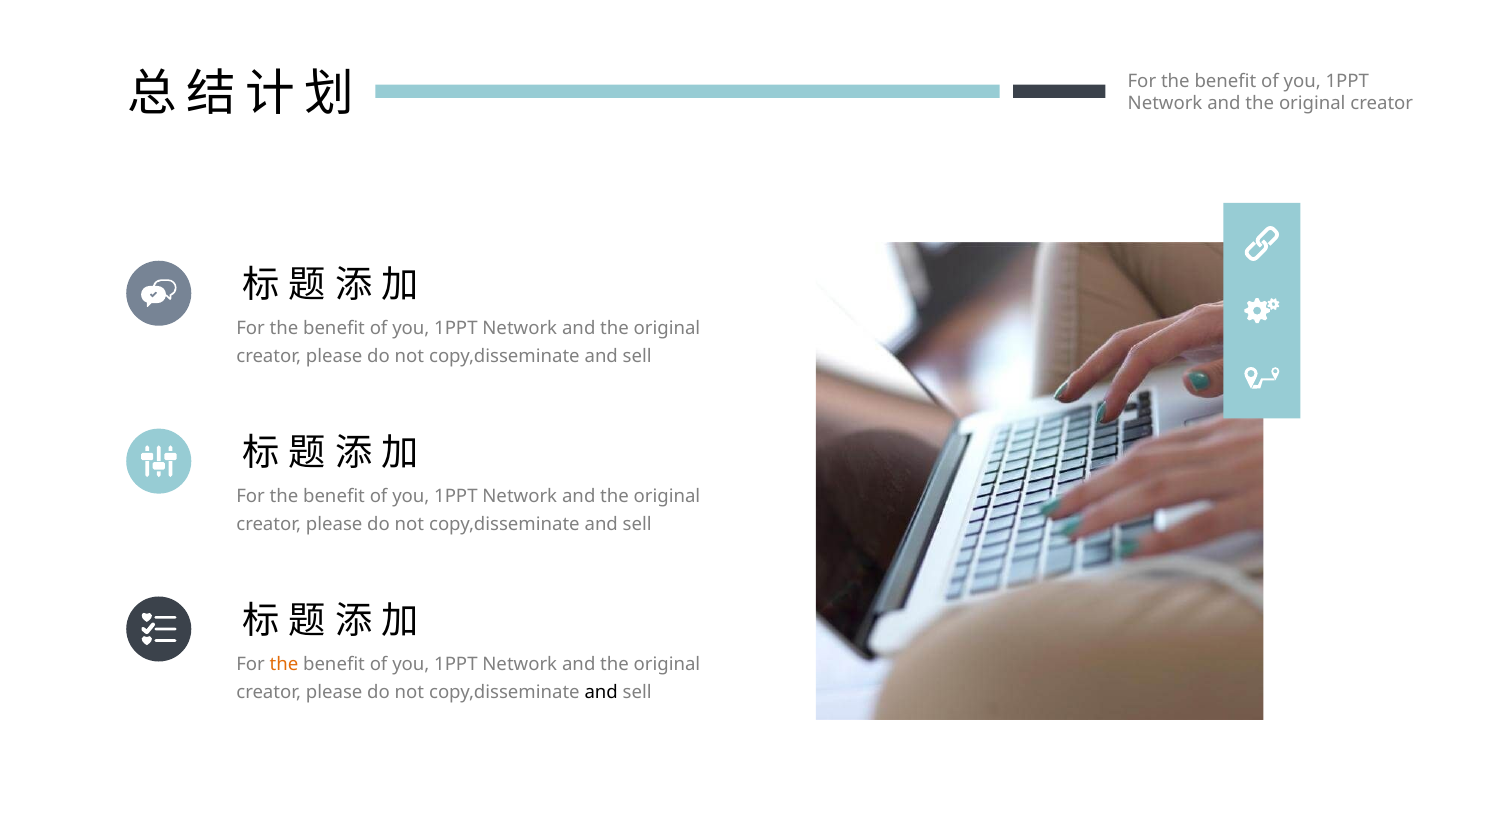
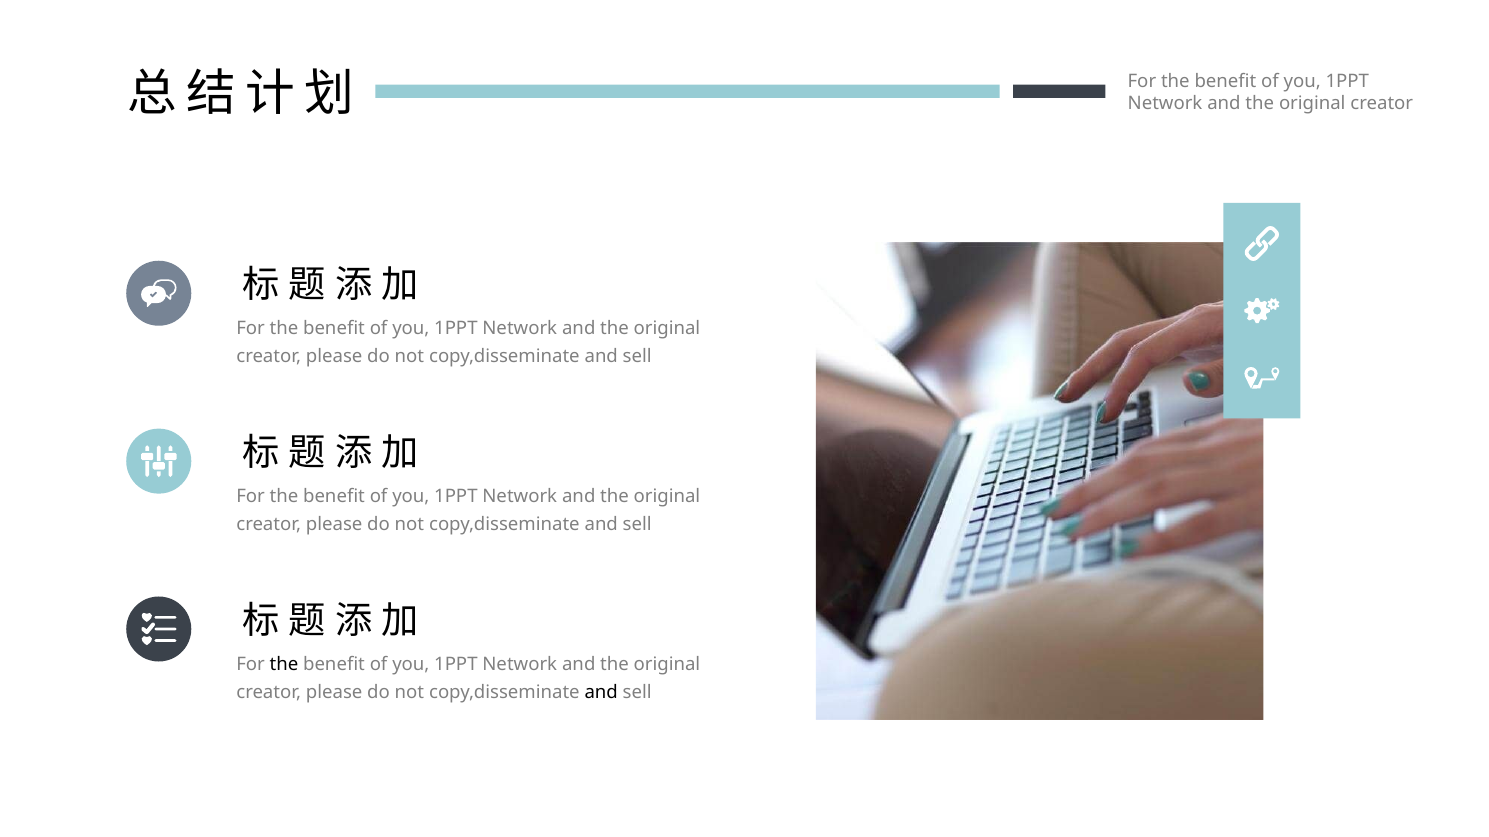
the at (284, 665) colour: orange -> black
